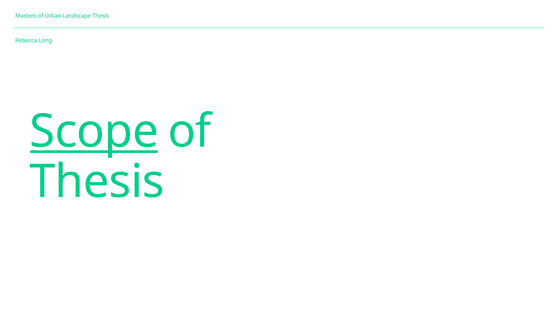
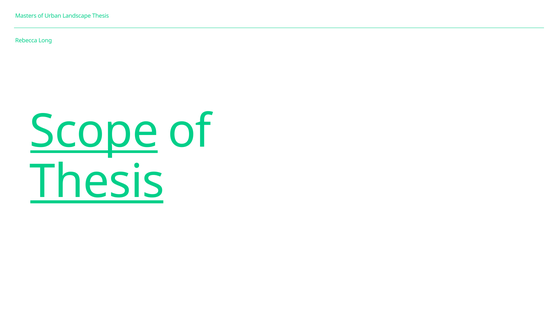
Thesis at (97, 182) underline: none -> present
